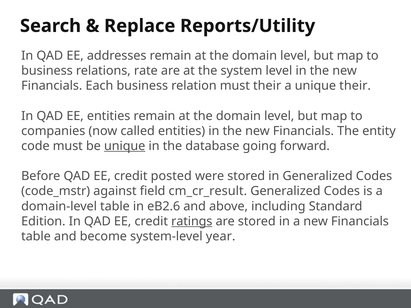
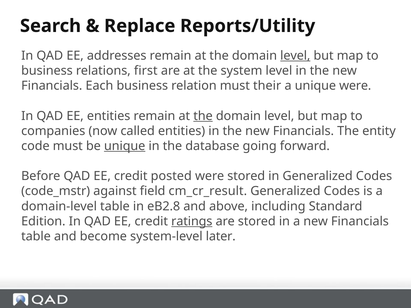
level at (295, 56) underline: none -> present
rate: rate -> first
unique their: their -> were
the at (203, 116) underline: none -> present
eB2.6: eB2.6 -> eB2.8
year: year -> later
